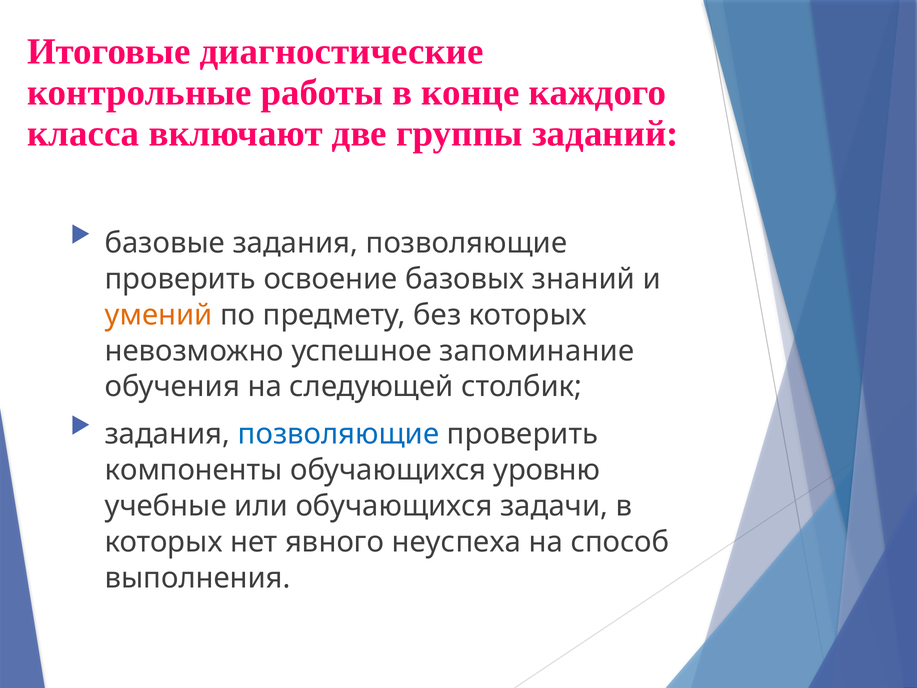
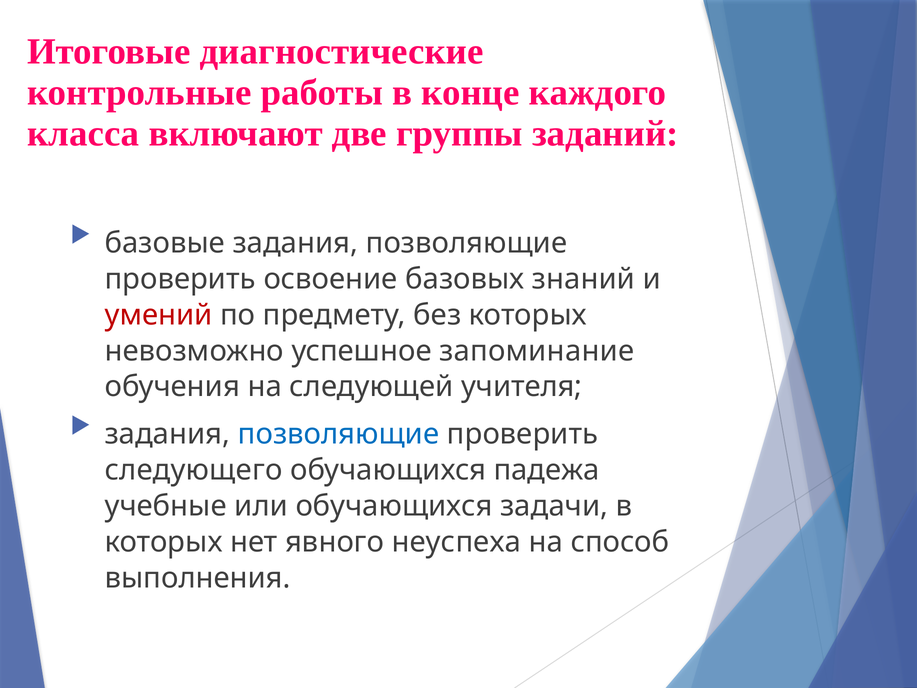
умений colour: orange -> red
столбик: столбик -> учителя
компоненты: компоненты -> следующего
уровню: уровню -> падежа
